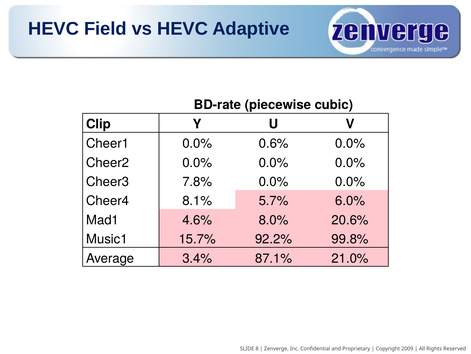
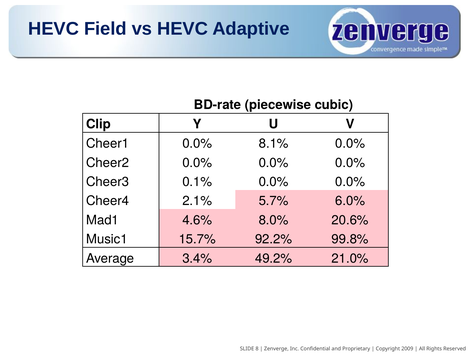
0.6%: 0.6% -> 8.1%
7.8%: 7.8% -> 0.1%
8.1%: 8.1% -> 2.1%
87.1%: 87.1% -> 49.2%
